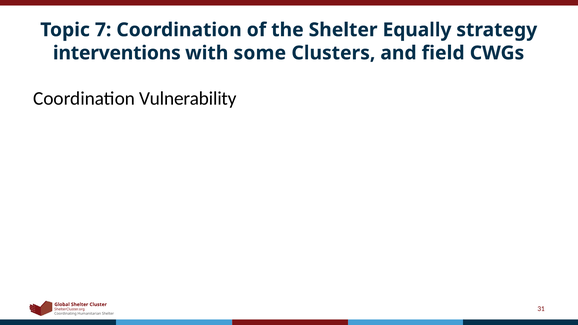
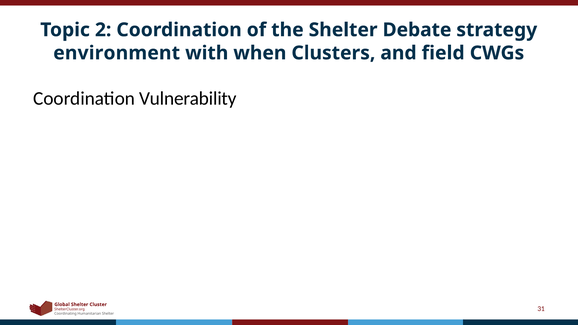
7: 7 -> 2
Equally: Equally -> Debate
interventions: interventions -> environment
some: some -> when
